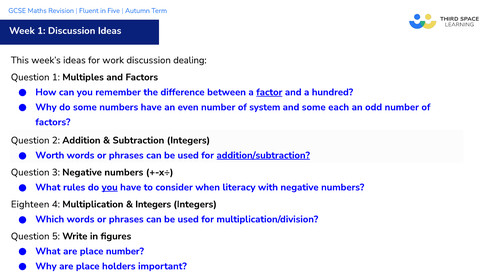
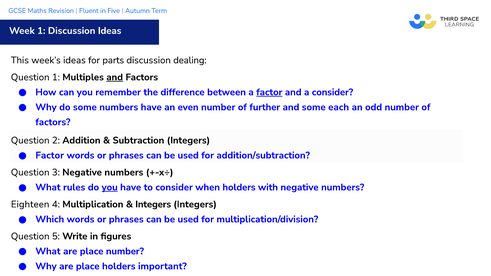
work: work -> parts
and at (115, 77) underline: none -> present
a hundred: hundred -> consider
system: system -> further
Worth at (50, 155): Worth -> Factor
addition/subtraction underline: present -> none
when literacy: literacy -> holders
